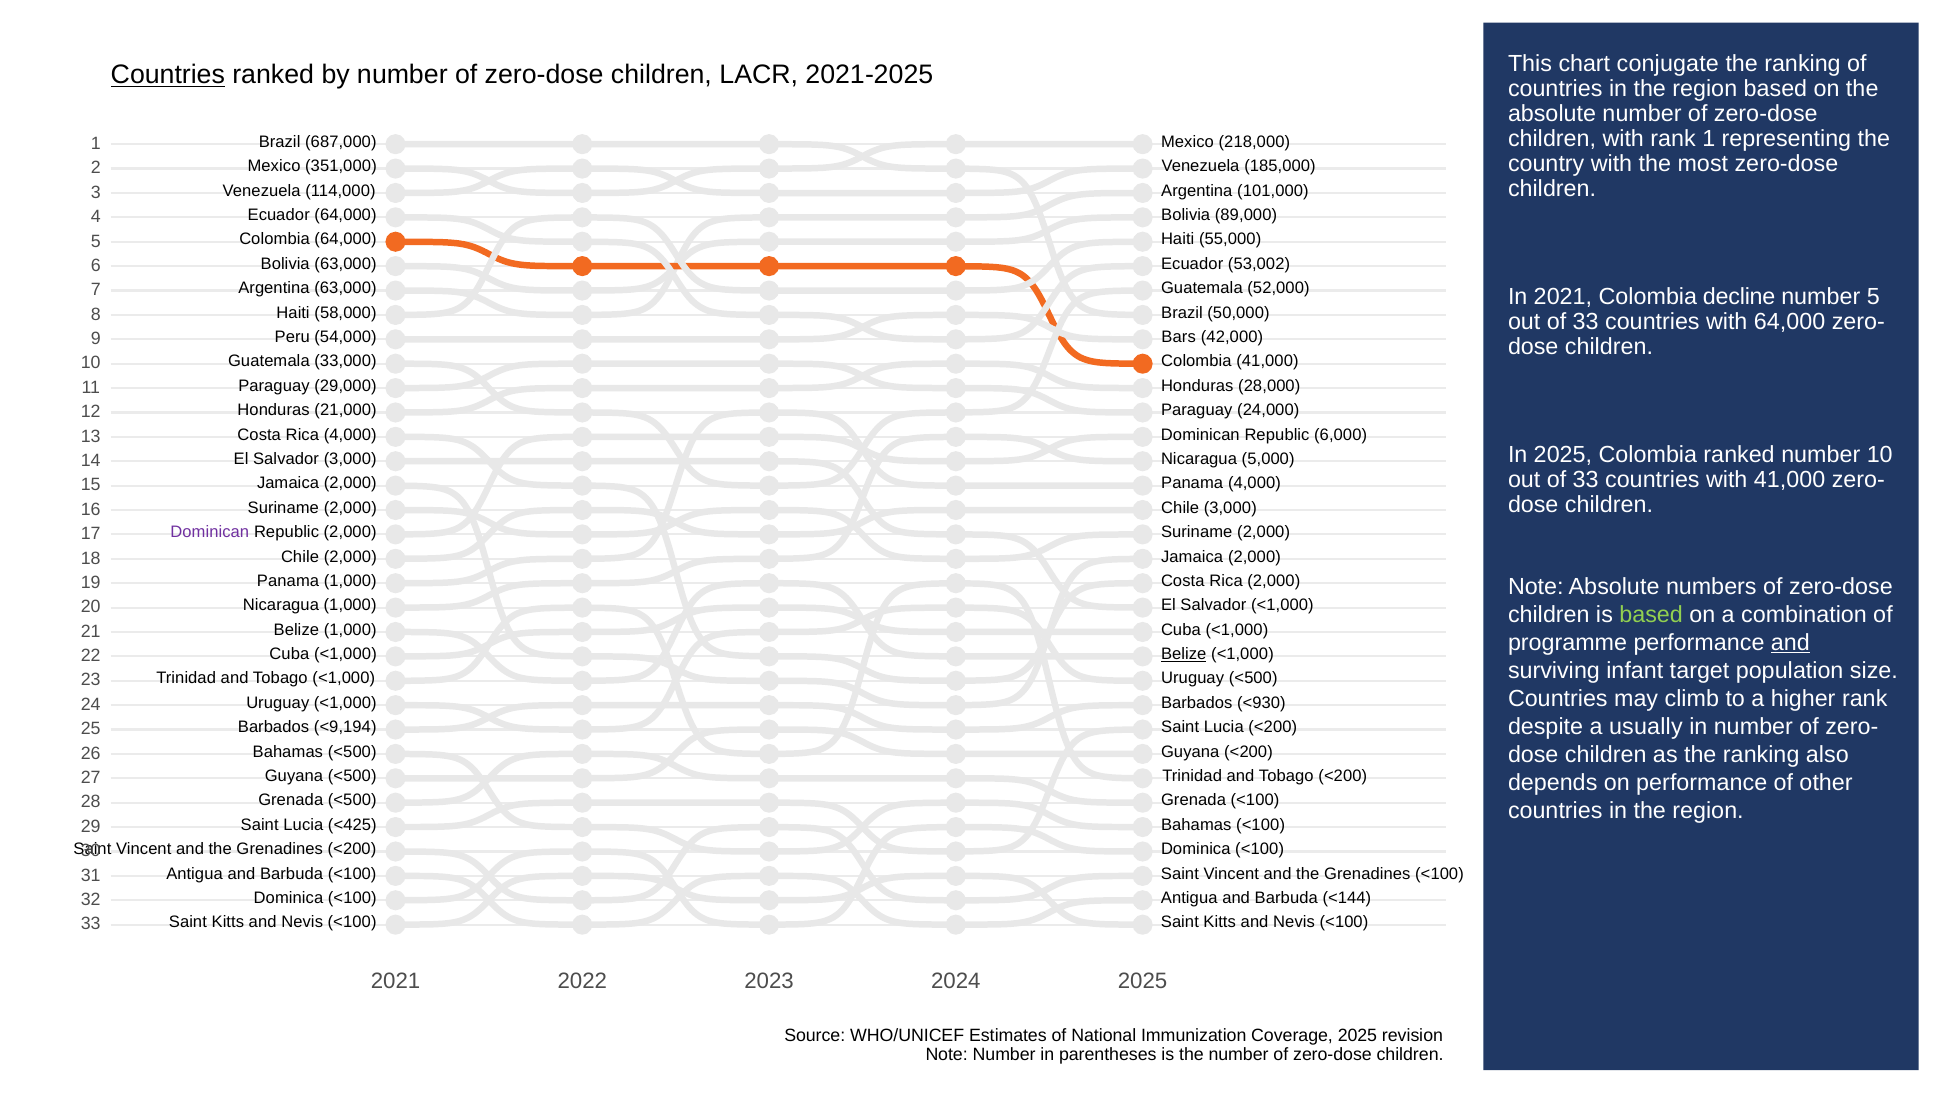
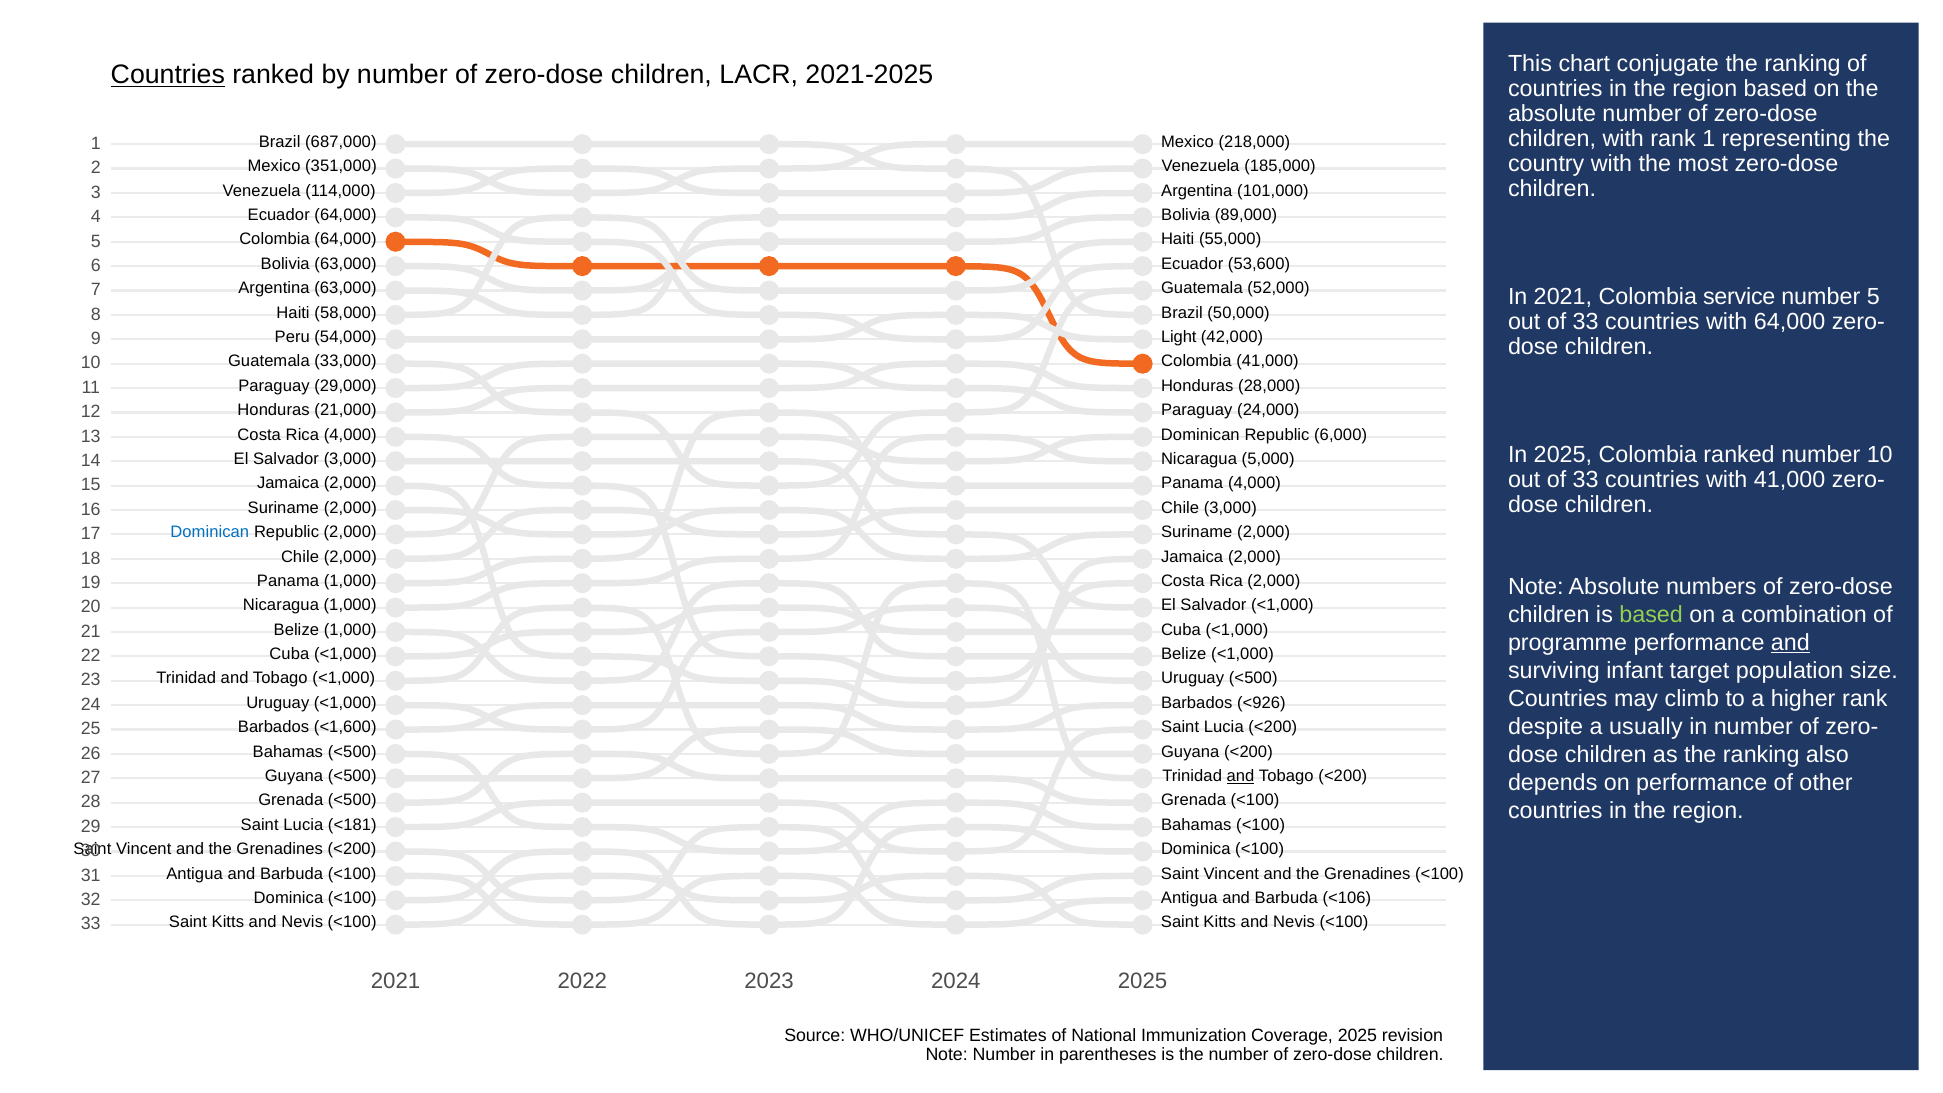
53,002: 53,002 -> 53,600
decline: decline -> service
Bars: Bars -> Light
Dominican at (210, 532) colour: purple -> blue
Belize at (1184, 654) underline: present -> none
<930: <930 -> <926
<9,194: <9,194 -> <1,600
and at (1241, 776) underline: none -> present
<425: <425 -> <181
<144: <144 -> <106
